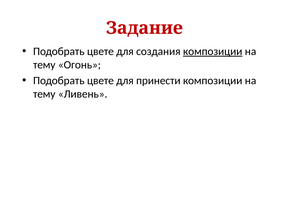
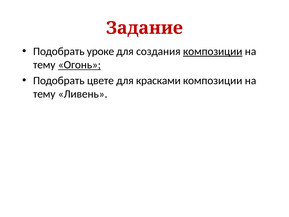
цвете at (100, 51): цвете -> уроке
Огонь underline: none -> present
принести: принести -> красками
